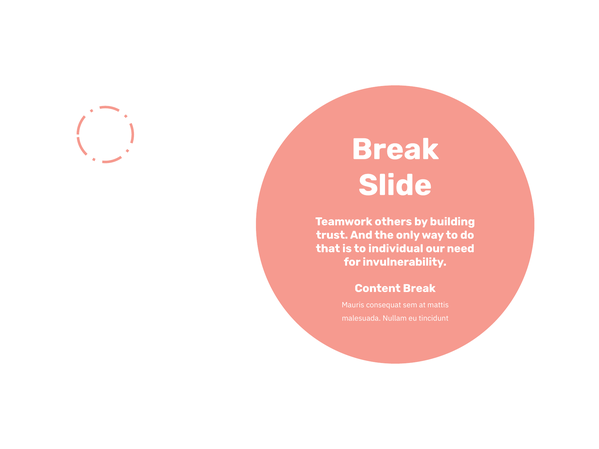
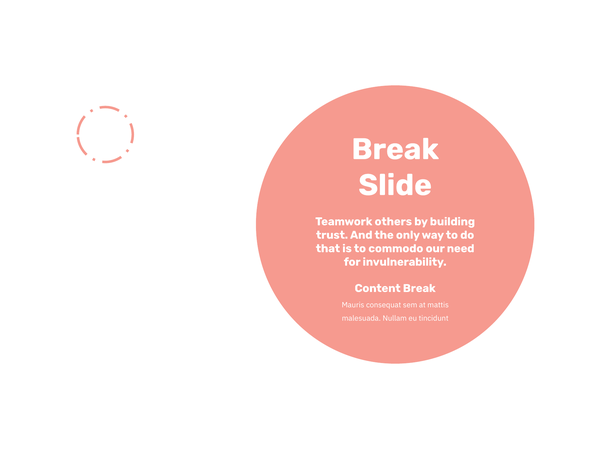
individual: individual -> commodo
